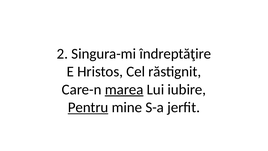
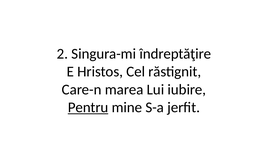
marea underline: present -> none
